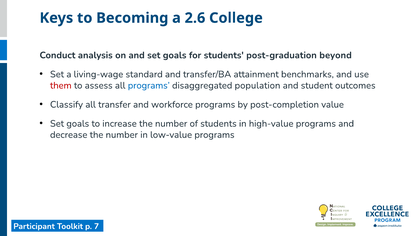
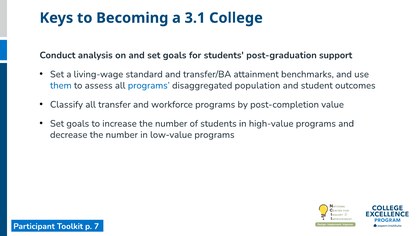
2.6: 2.6 -> 3.1
beyond: beyond -> support
them colour: red -> blue
